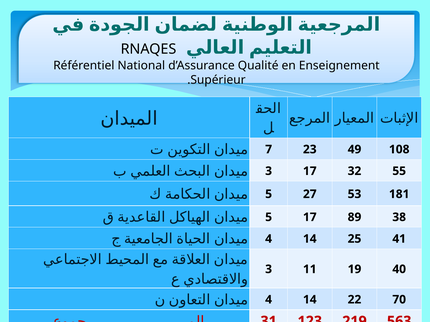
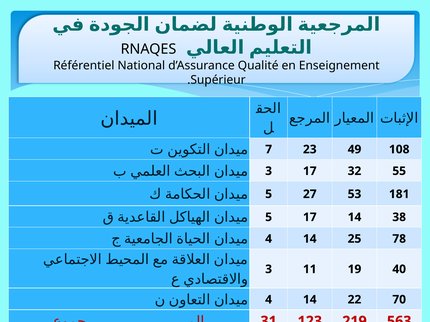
17 89: 89 -> 14
41: 41 -> 78
